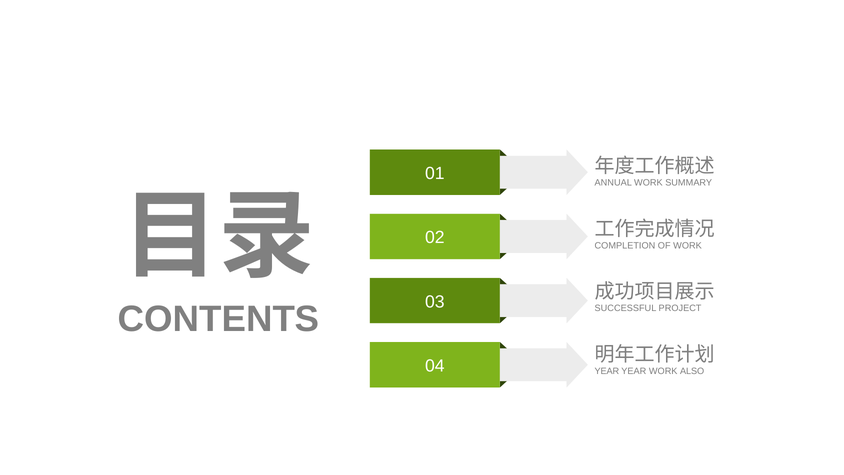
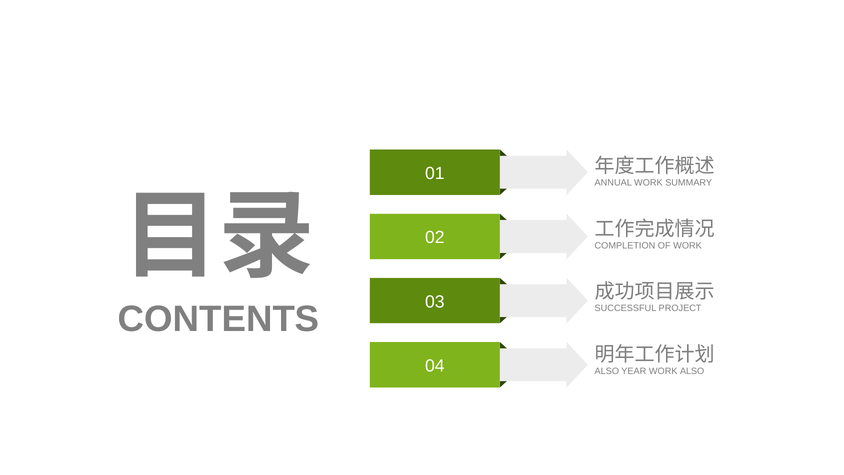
YEAR at (607, 371): YEAR -> ALSO
